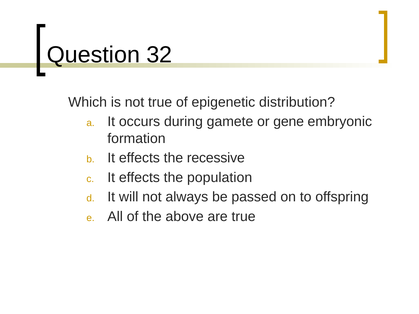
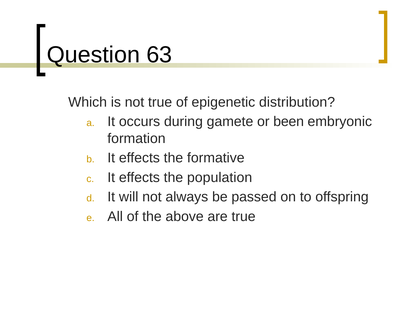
32: 32 -> 63
gene: gene -> been
recessive: recessive -> formative
